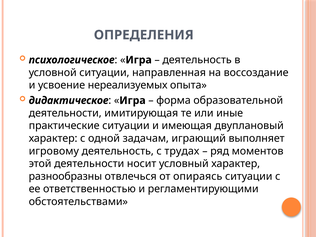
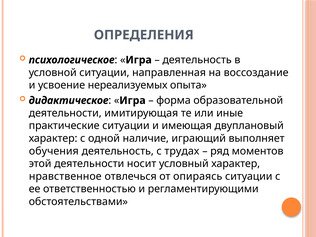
задачам: задачам -> наличие
игровому: игровому -> обучения
разнообразны: разнообразны -> нравственное
